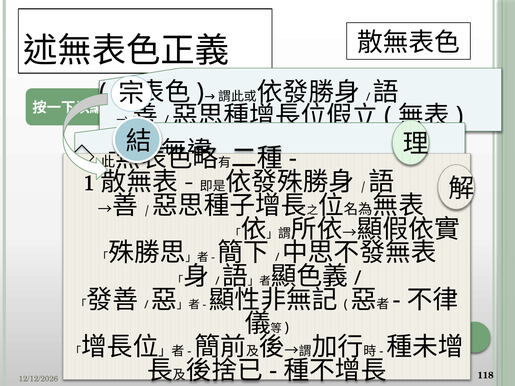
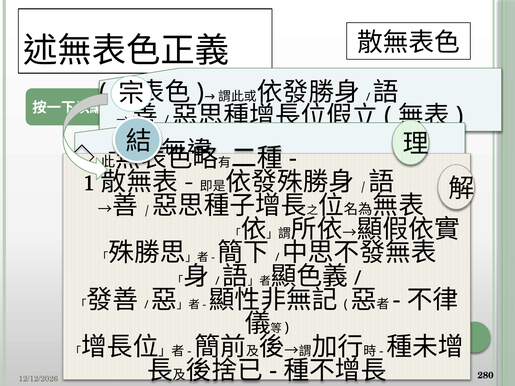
118: 118 -> 280
